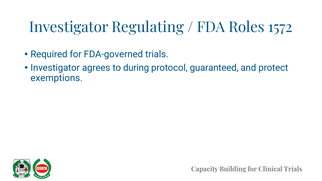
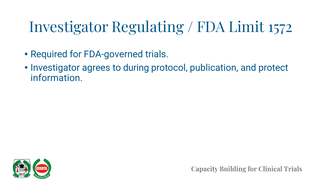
Roles: Roles -> Limit
guaranteed: guaranteed -> publication
exemptions: exemptions -> information
